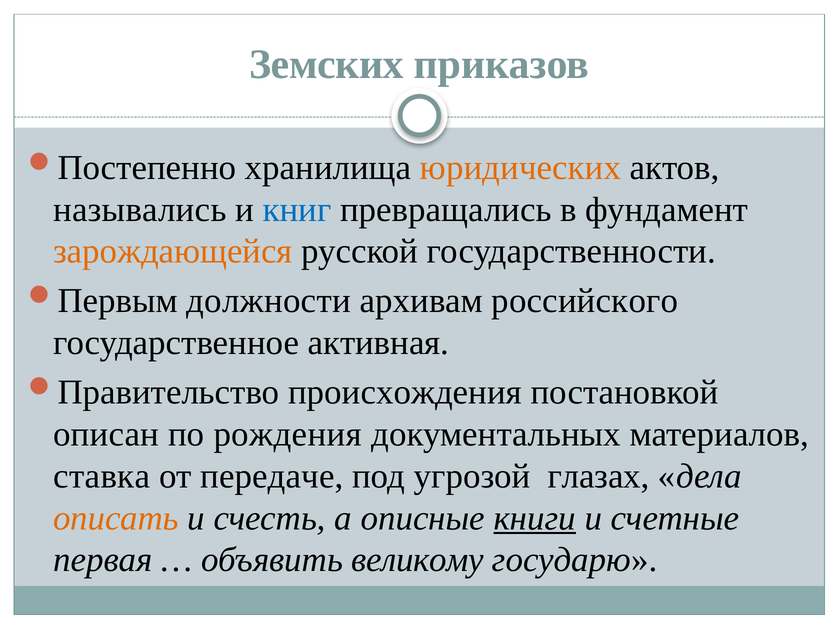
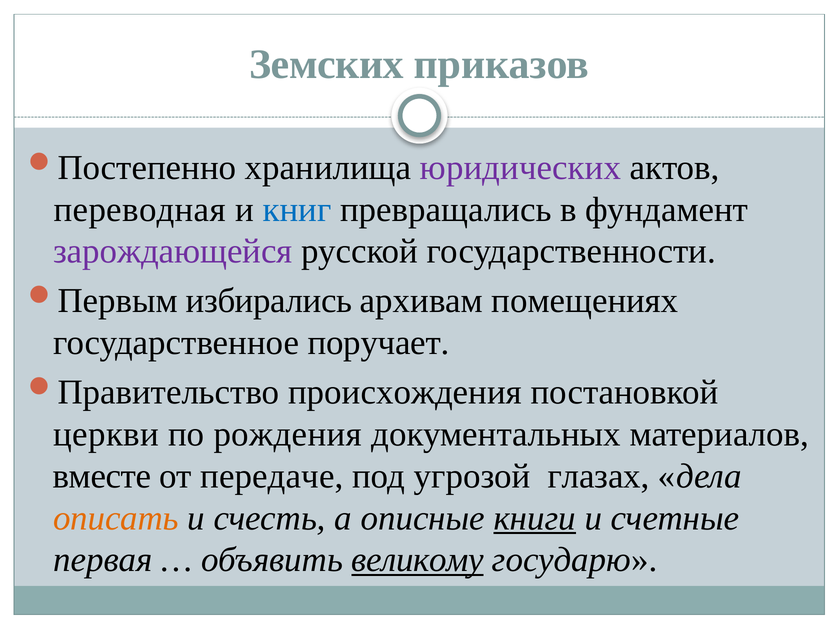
юридических colour: orange -> purple
назывались: назывались -> переводная
зарождающейся colour: orange -> purple
должности: должности -> избирались
российского: российского -> помещениях
активная: активная -> поручает
описан: описан -> церкви
ставка: ставка -> вместе
великому underline: none -> present
